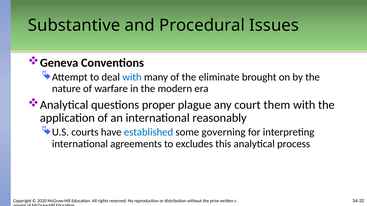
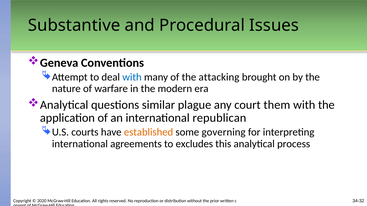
eliminate: eliminate -> attacking
proper: proper -> similar
reasonably: reasonably -> republican
established colour: blue -> orange
